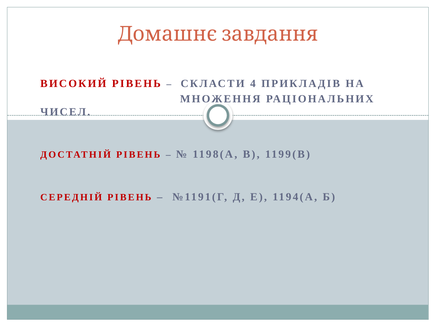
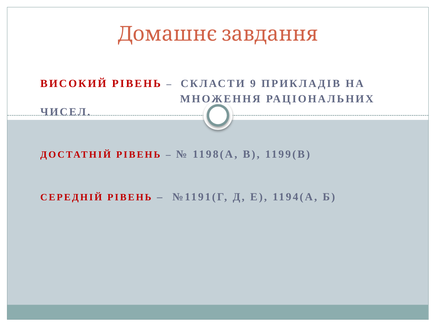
4: 4 -> 9
